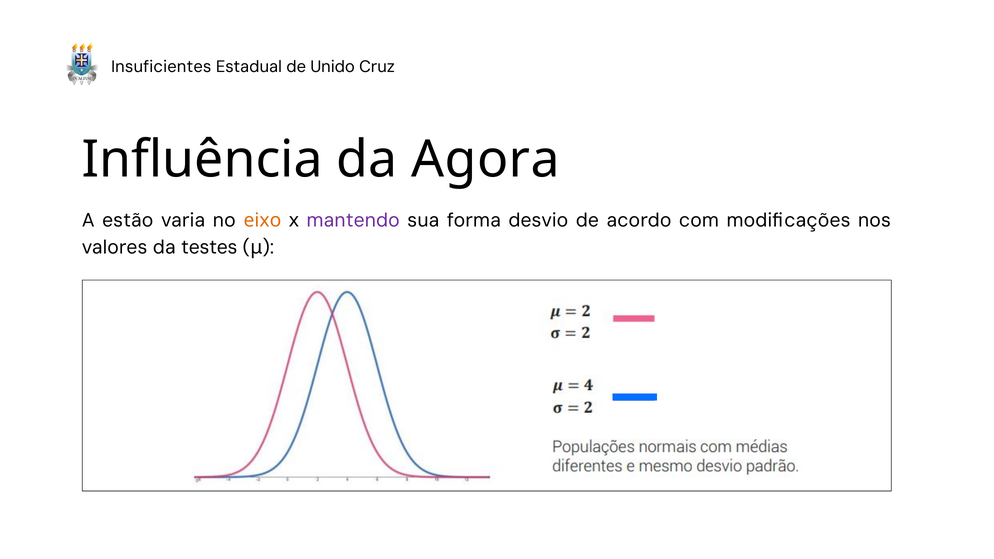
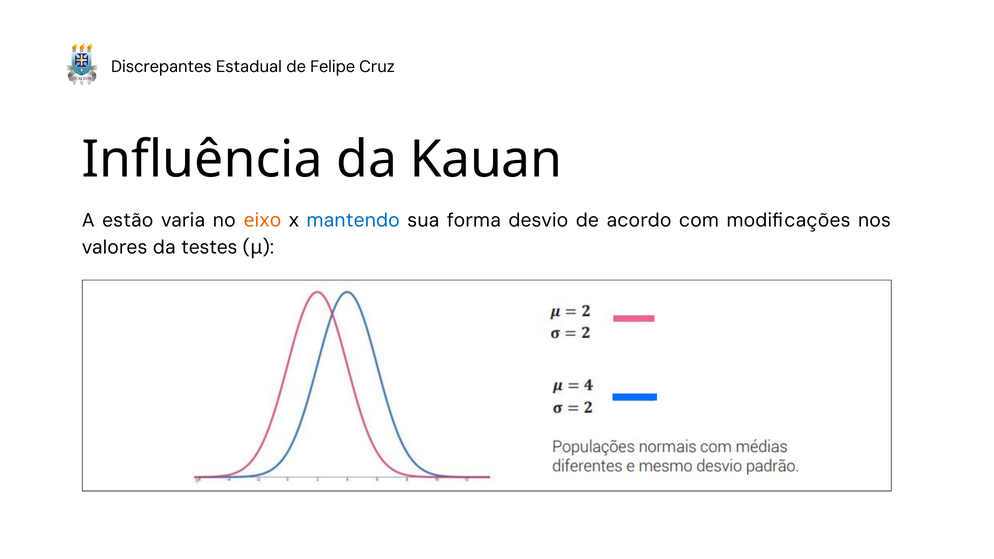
Insuficientes: Insuficientes -> Discrepantes
Unido: Unido -> Felipe
Agora: Agora -> Kauan
mantendo colour: purple -> blue
